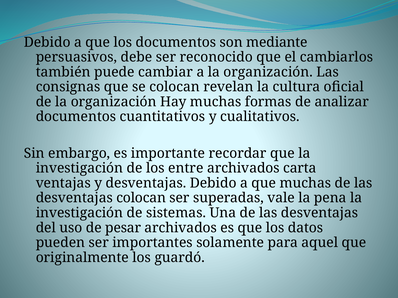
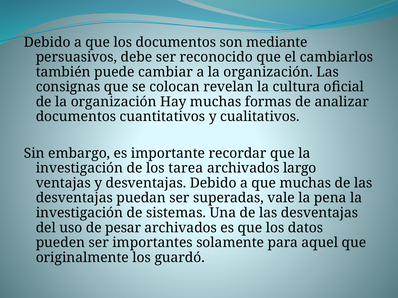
entre: entre -> tarea
carta: carta -> largo
desventajas colocan: colocan -> puedan
